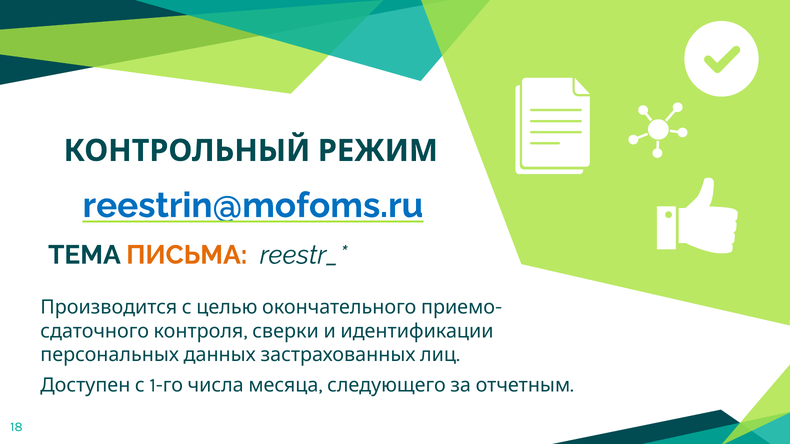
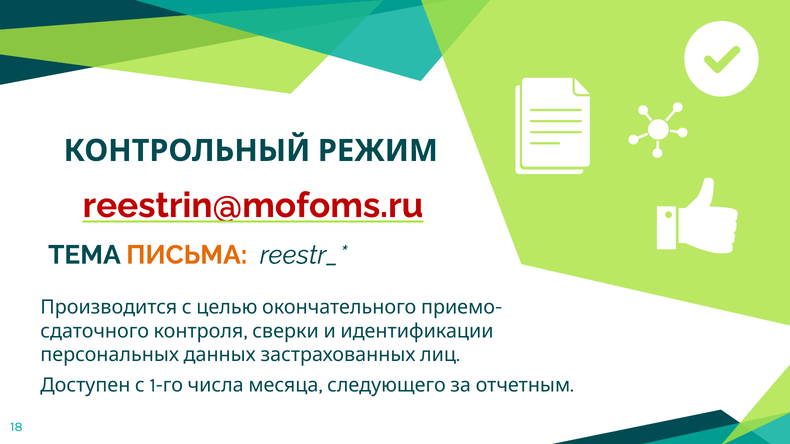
reestrin@mofoms.ru colour: blue -> red
